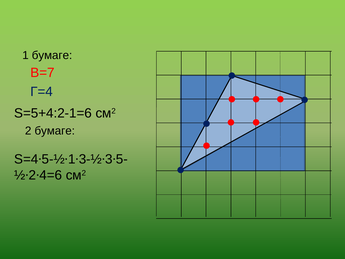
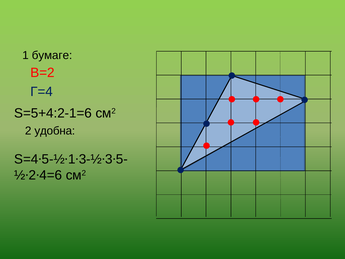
В=7: В=7 -> В=2
2 бумаге: бумаге -> удобна
